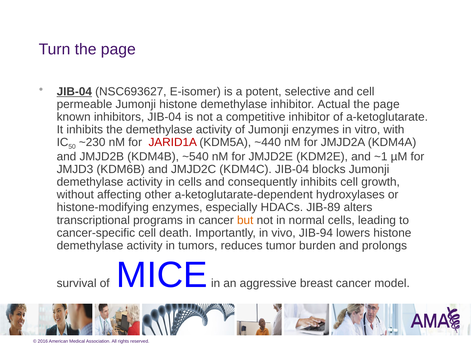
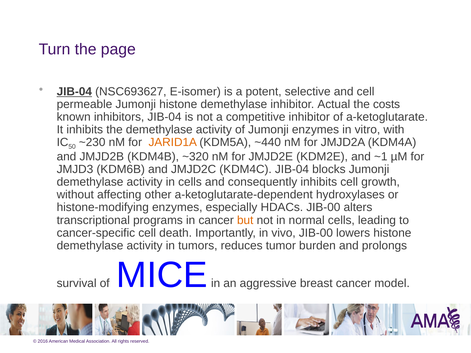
page at (386, 104): page -> costs
JARID1A colour: red -> orange
~540: ~540 -> ~320
HDACs JIB-89: JIB-89 -> JIB-00
vivo JIB-94: JIB-94 -> JIB-00
